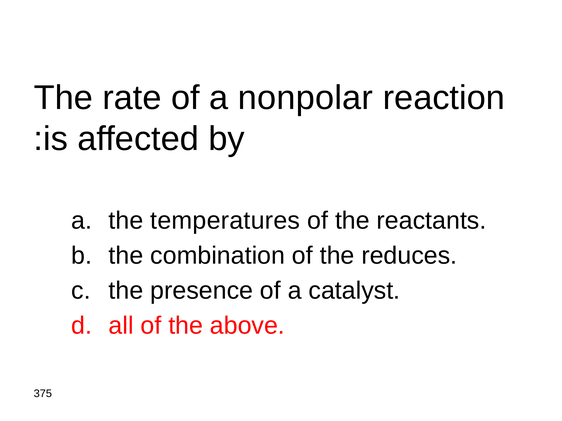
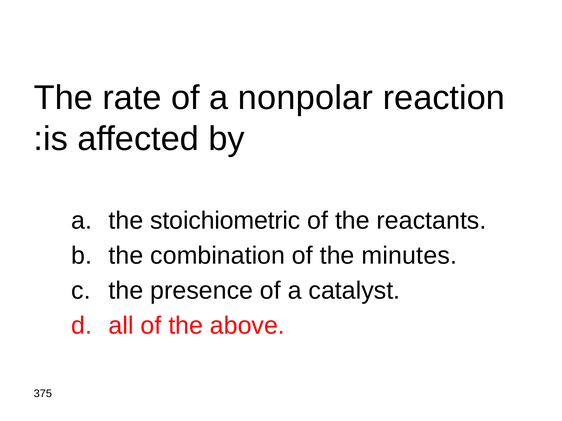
temperatures: temperatures -> stoichiometric
reduces: reduces -> minutes
